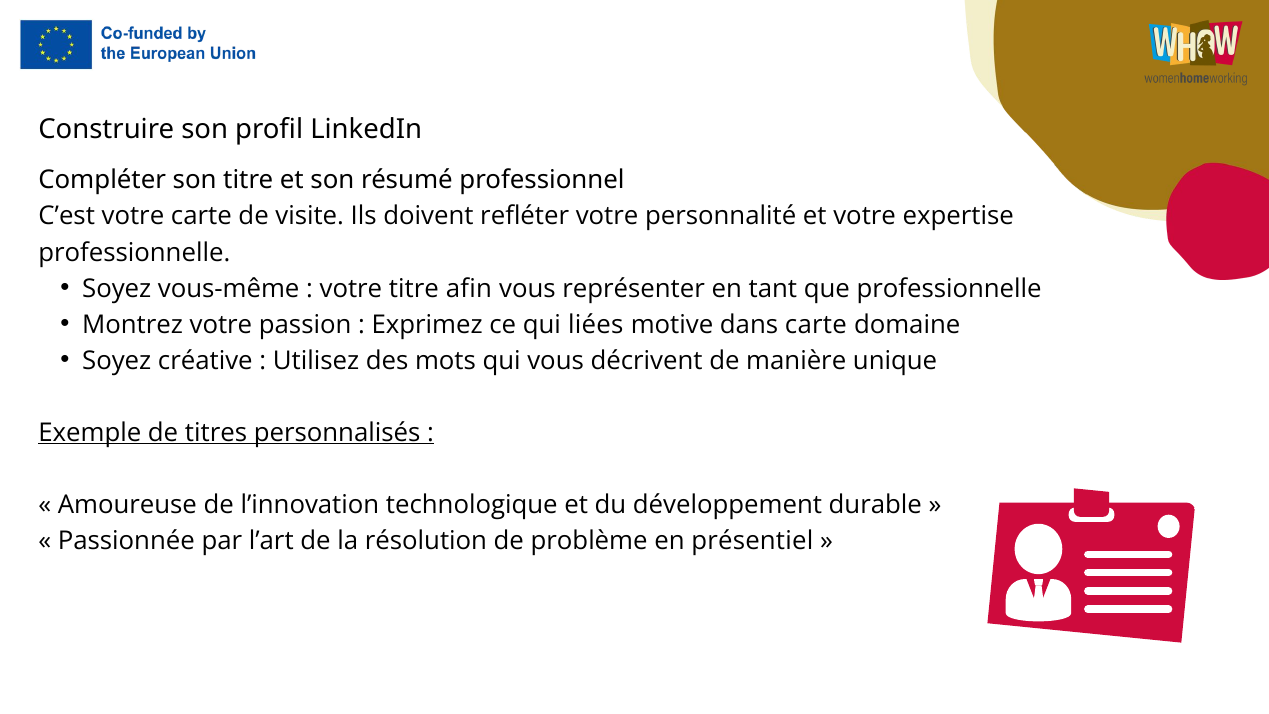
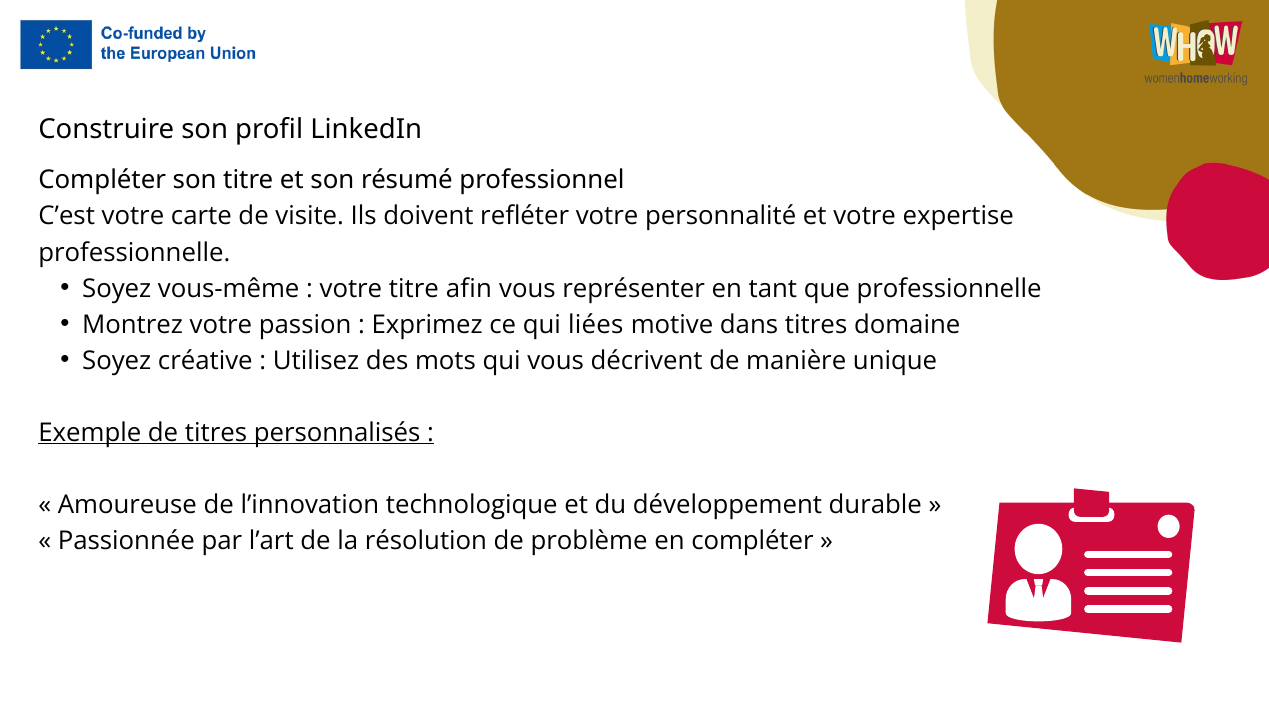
dans carte: carte -> titres
en présentiel: présentiel -> compléter
